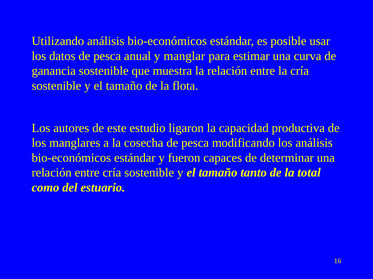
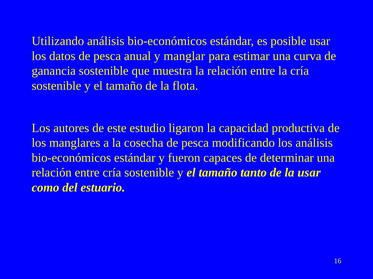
la total: total -> usar
